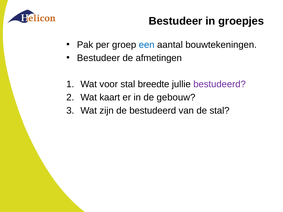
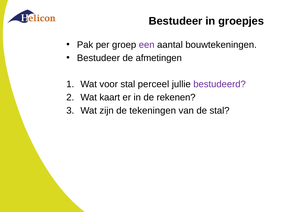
een colour: blue -> purple
breedte: breedte -> perceel
gebouw: gebouw -> rekenen
de bestudeerd: bestudeerd -> tekeningen
